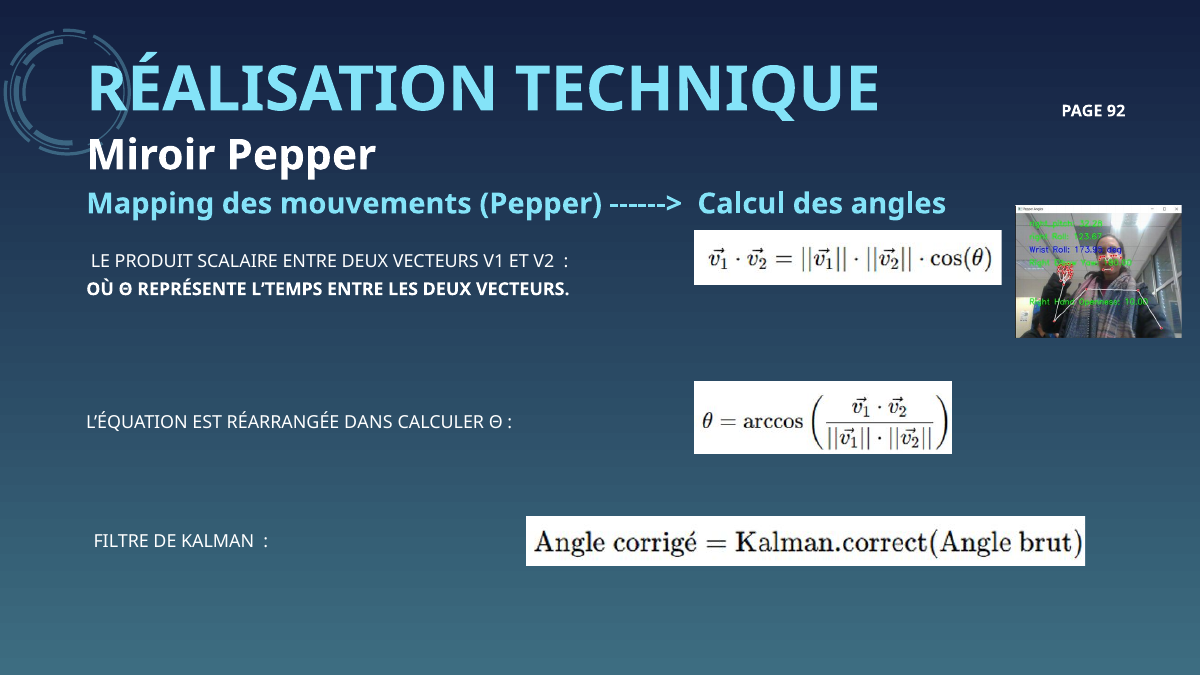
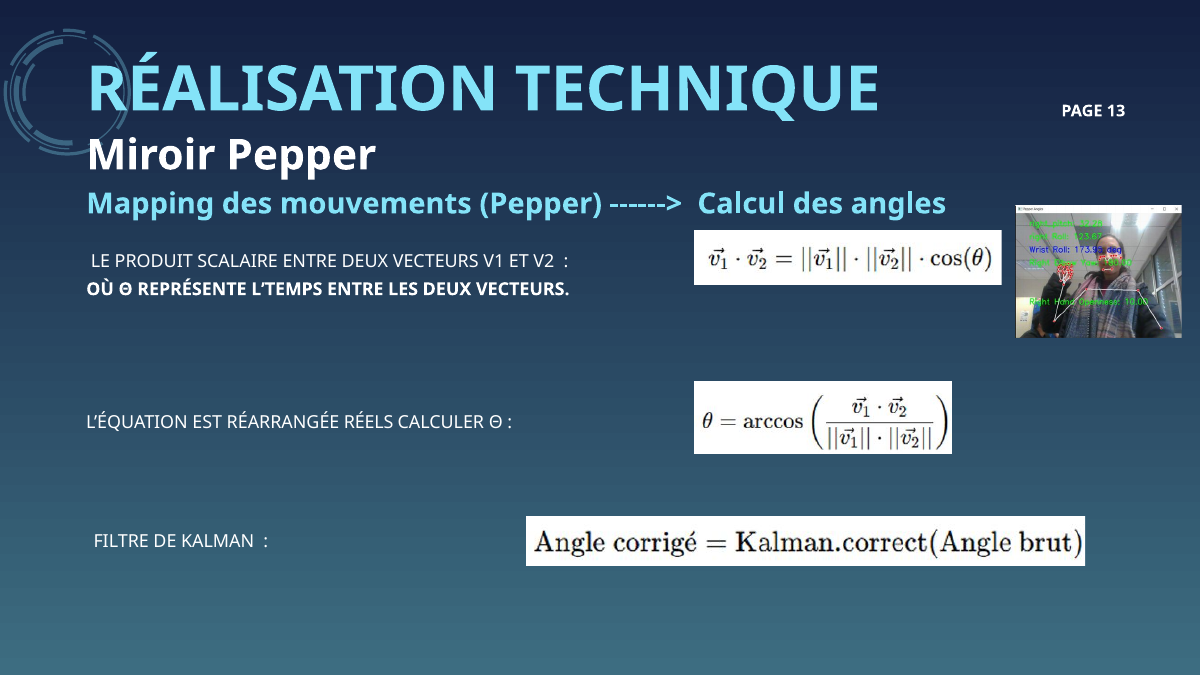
92: 92 -> 13
DANS: DANS -> RÉELS
